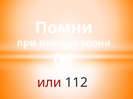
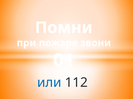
или colour: red -> blue
